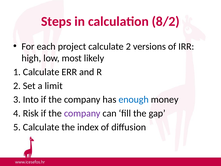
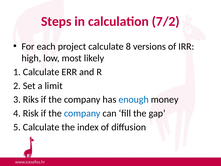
8/2: 8/2 -> 7/2
calculate 2: 2 -> 8
Into: Into -> Riks
company at (82, 113) colour: purple -> blue
